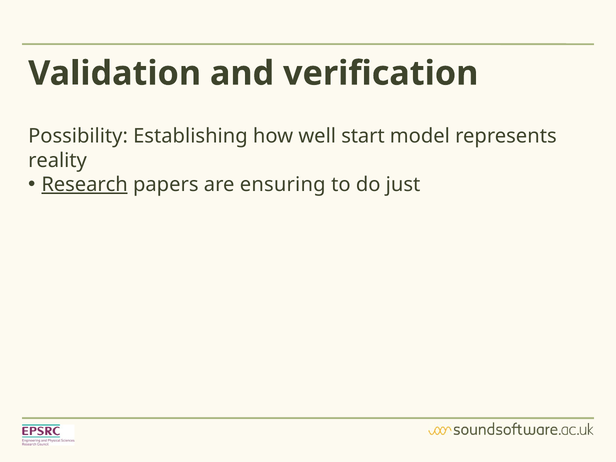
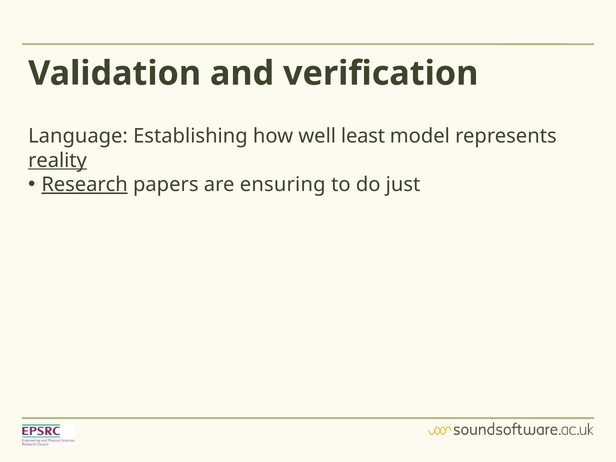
Possibility: Possibility -> Language
start: start -> least
reality underline: none -> present
